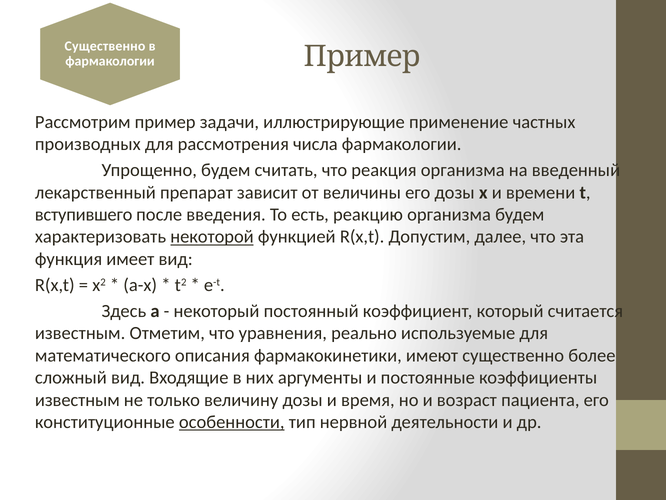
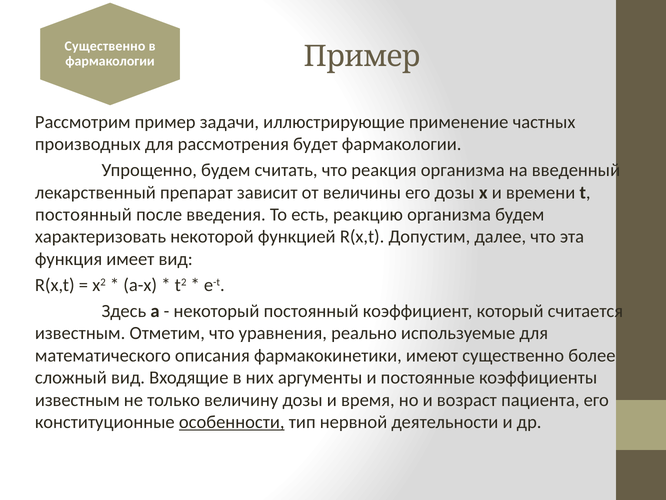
числа: числа -> будет
вступившего at (84, 214): вступившего -> постоянный
некоторой underline: present -> none
